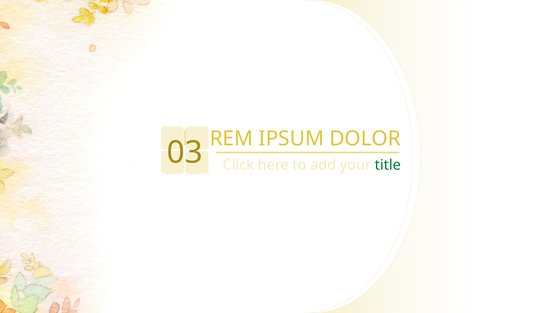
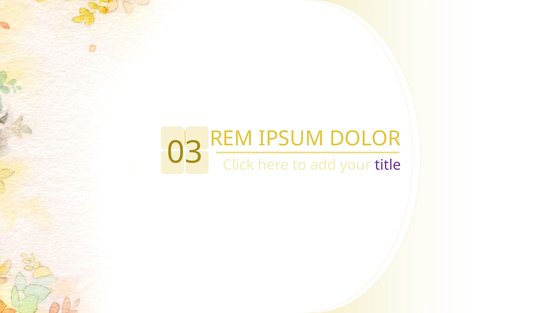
title colour: green -> purple
